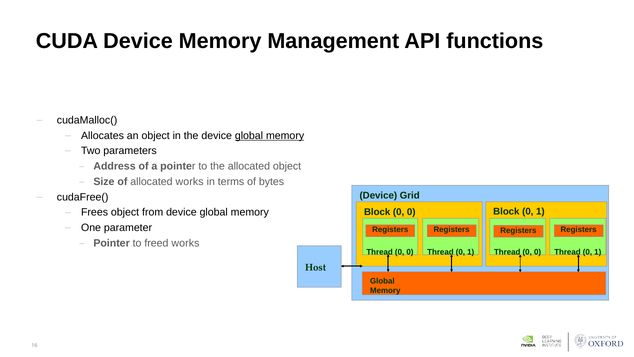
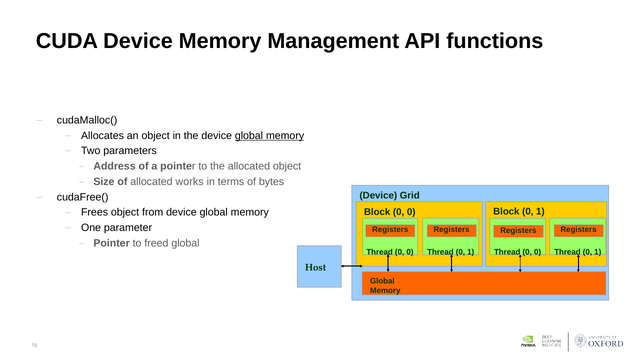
freed works: works -> global
